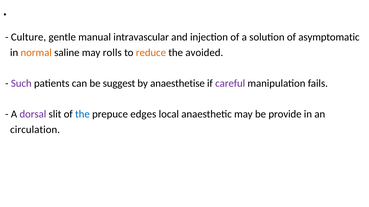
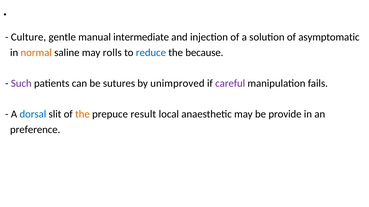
intravascular: intravascular -> intermediate
reduce colour: orange -> blue
avoided: avoided -> because
suggest: suggest -> sutures
anaesthetise: anaesthetise -> unimproved
dorsal colour: purple -> blue
the at (82, 115) colour: blue -> orange
edges: edges -> result
circulation: circulation -> preference
